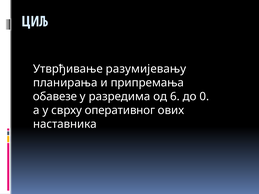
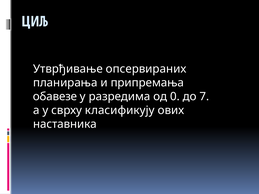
разумијевању: разумијевању -> опсервираних
6: 6 -> 0
0: 0 -> 7
оперативног: оперативног -> класификују
